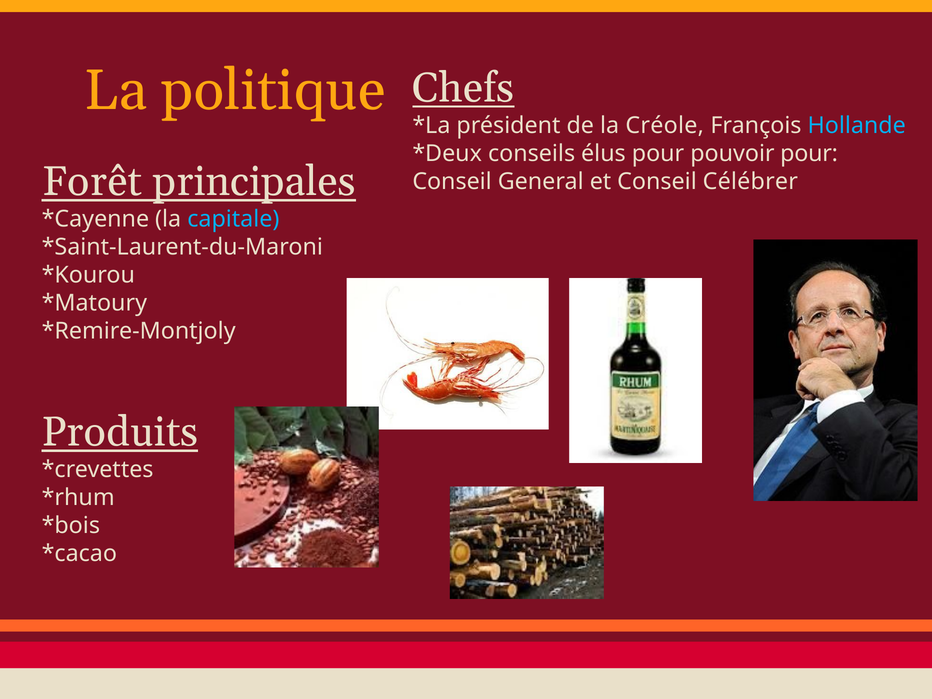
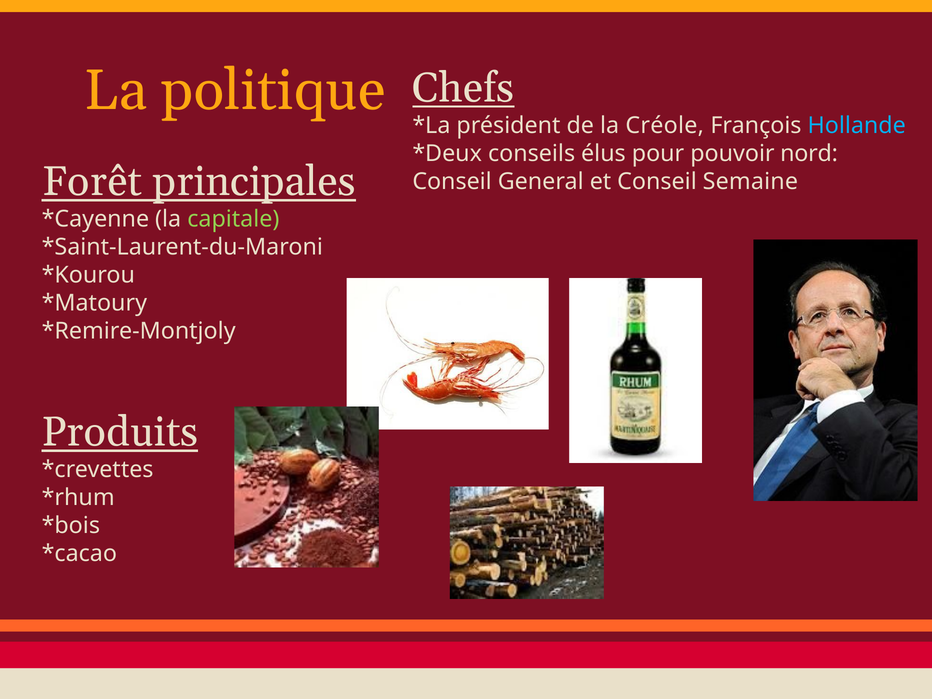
pouvoir pour: pour -> nord
Célébrer: Célébrer -> Semaine
capitale colour: light blue -> light green
